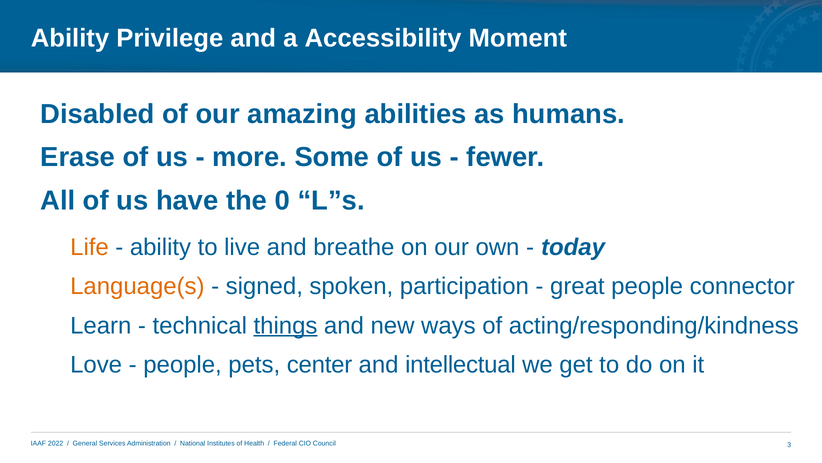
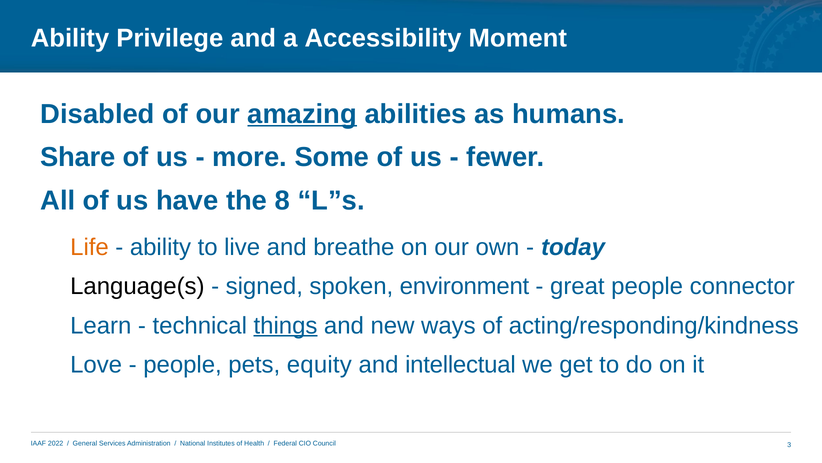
amazing underline: none -> present
Erase: Erase -> Share
0: 0 -> 8
Language(s colour: orange -> black
participation: participation -> environment
center: center -> equity
